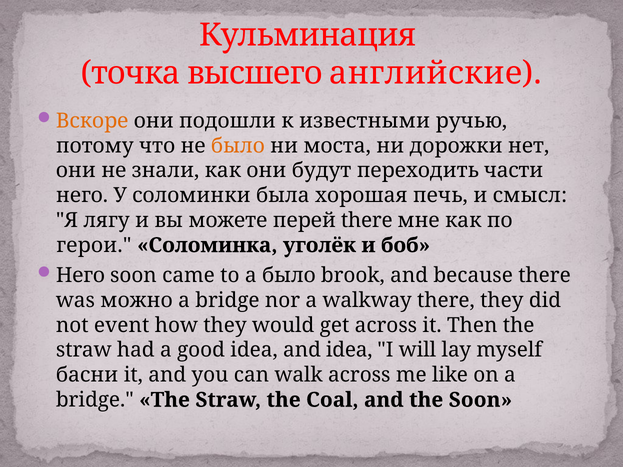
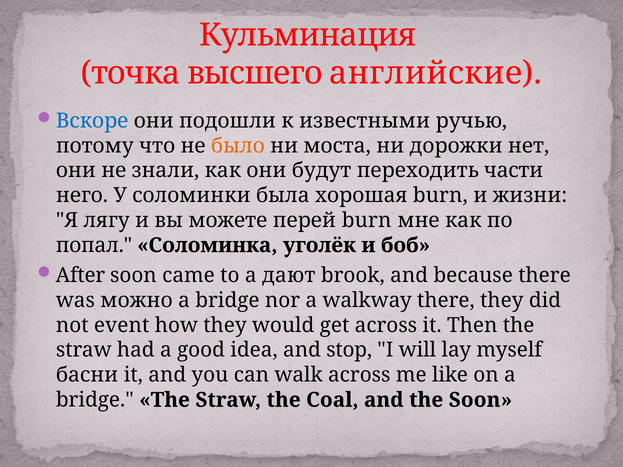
Вскоре colour: orange -> blue
хорошая печь: печь -> burn
смысл: смысл -> жизни
перей there: there -> burn
герои: герои -> попал
Него at (80, 276): Него -> After
a было: было -> дают
and idea: idea -> stop
